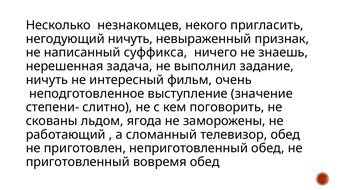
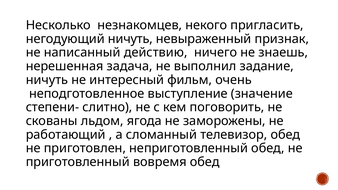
суффикса: суффикса -> действию
